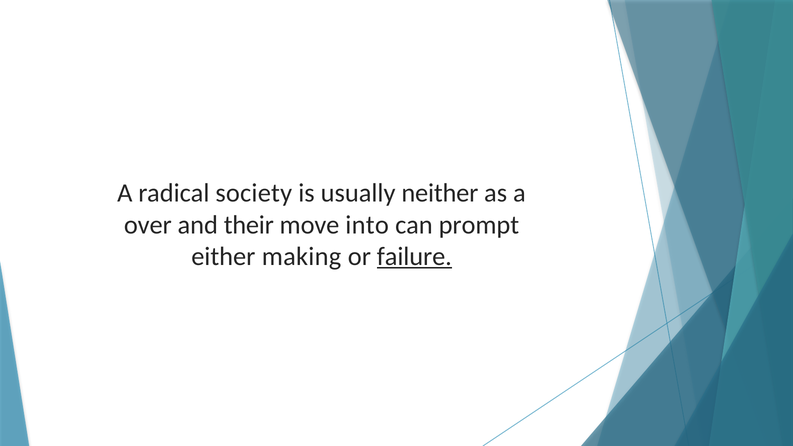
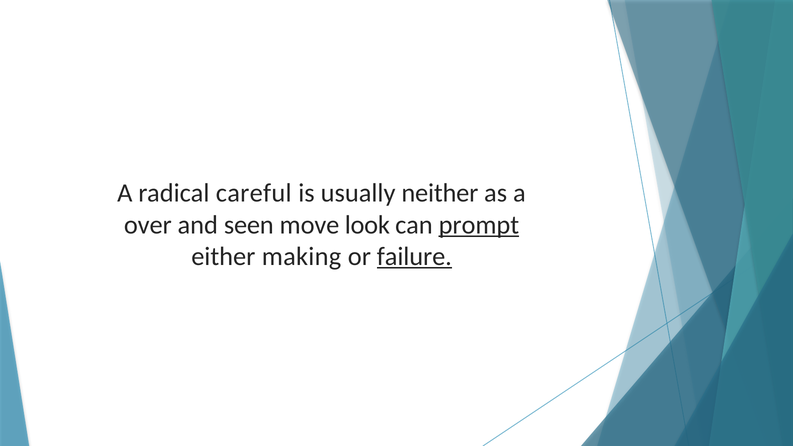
society: society -> careful
their: their -> seen
into: into -> look
prompt underline: none -> present
